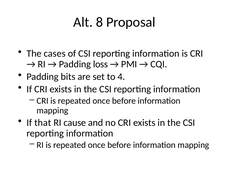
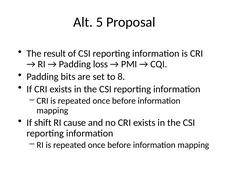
8: 8 -> 5
cases: cases -> result
4: 4 -> 8
that: that -> shift
